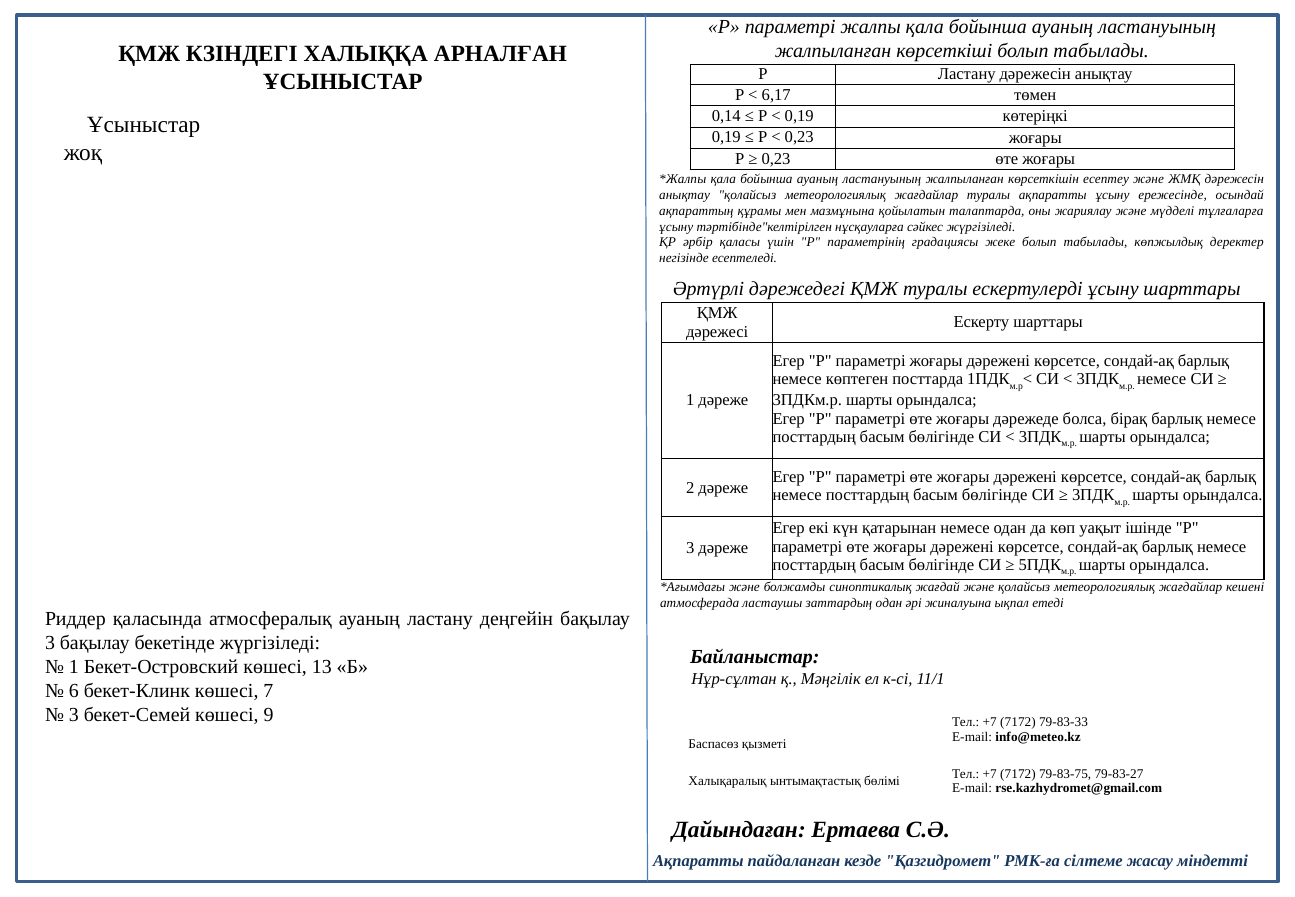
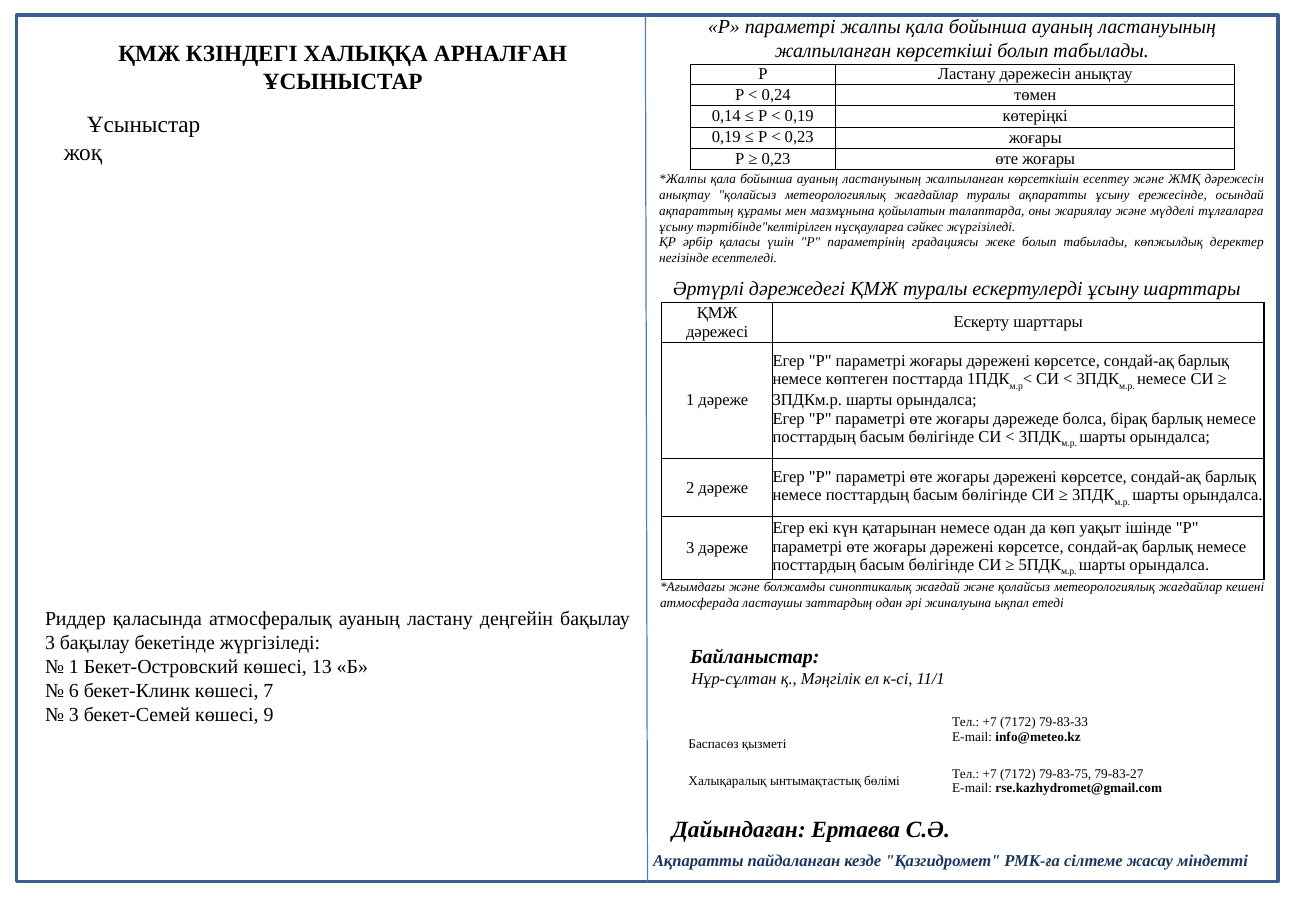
6,17: 6,17 -> 0,24
